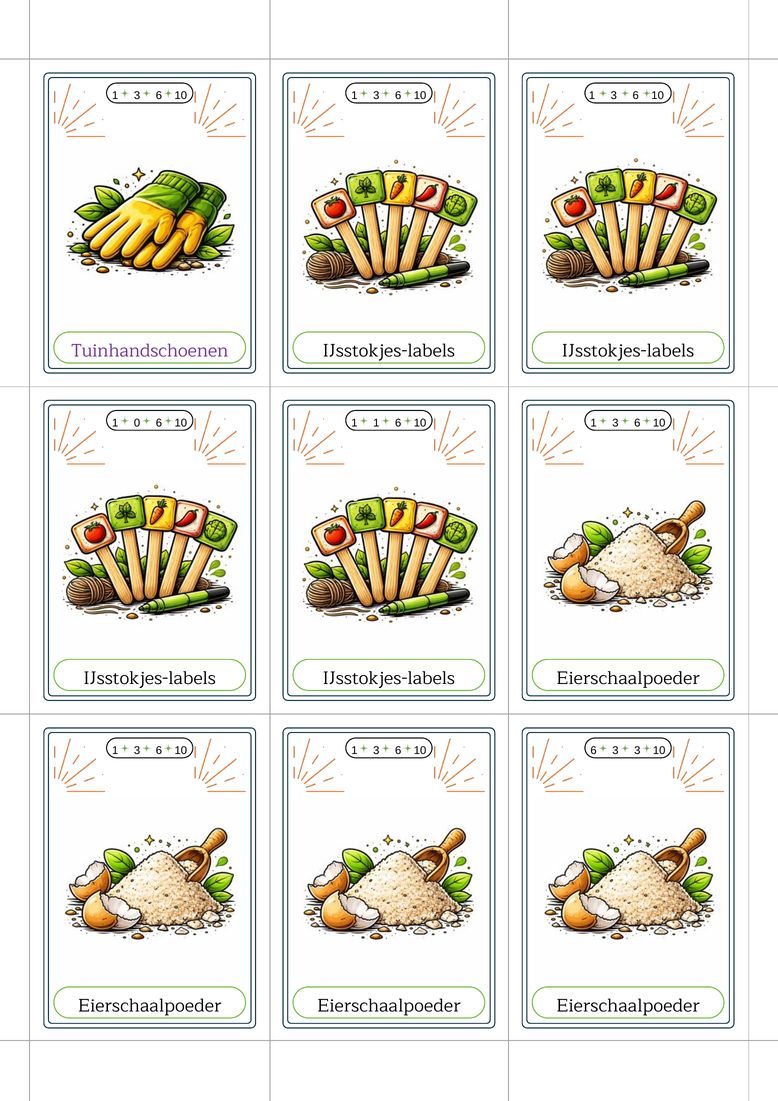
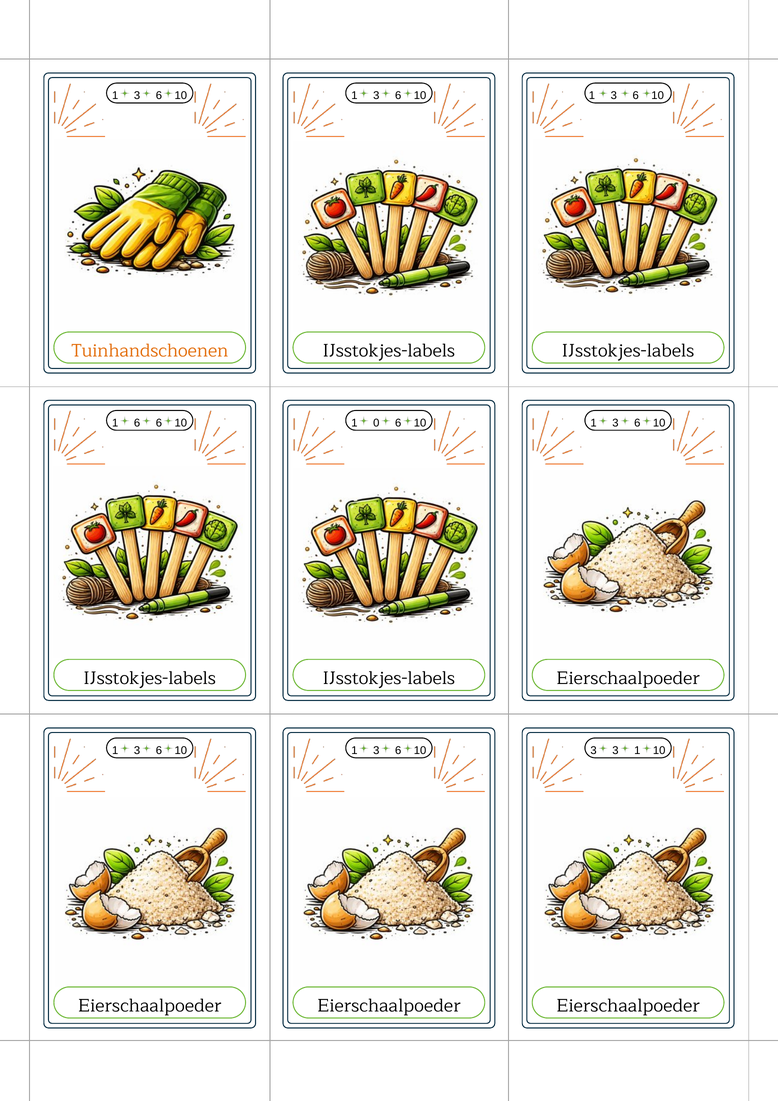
Tuinhandschoenen colour: purple -> orange
1 0: 0 -> 6
1 1: 1 -> 0
10 6: 6 -> 3
3 3: 3 -> 1
